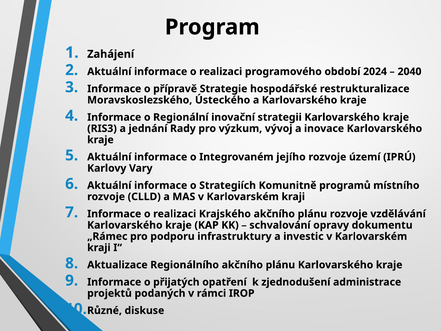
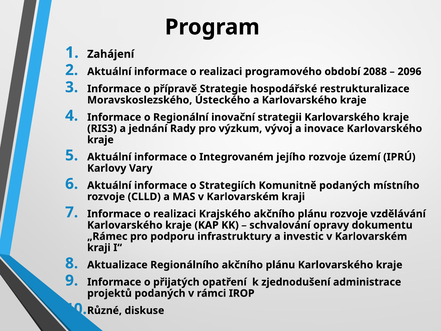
2024: 2024 -> 2088
2040: 2040 -> 2096
Komunitně programů: programů -> podaných
